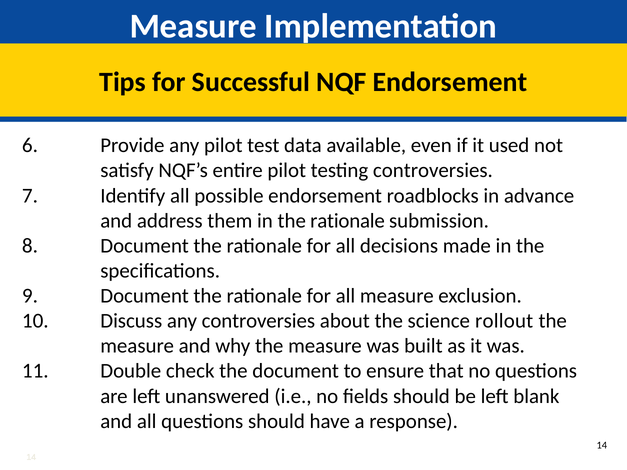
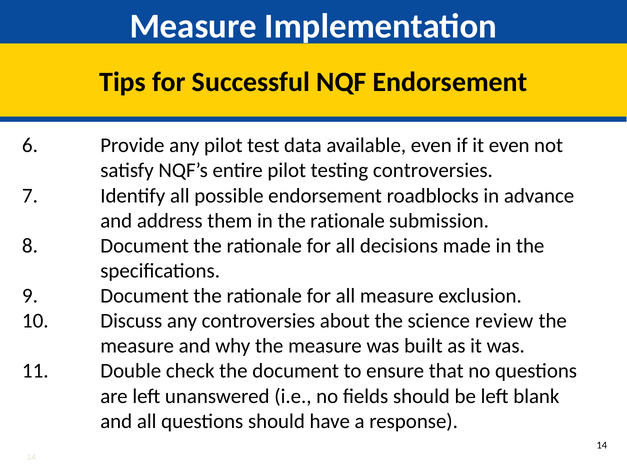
it used: used -> even
rollout: rollout -> review
